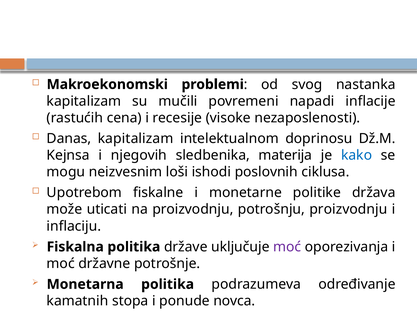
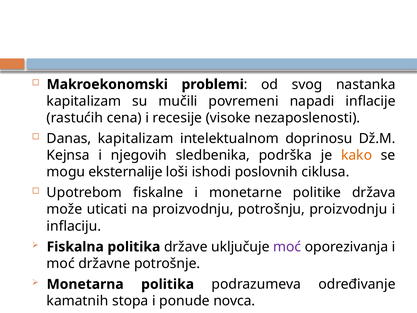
materija: materija -> podrška
kako colour: blue -> orange
neizvesnim: neizvesnim -> eksternalije
